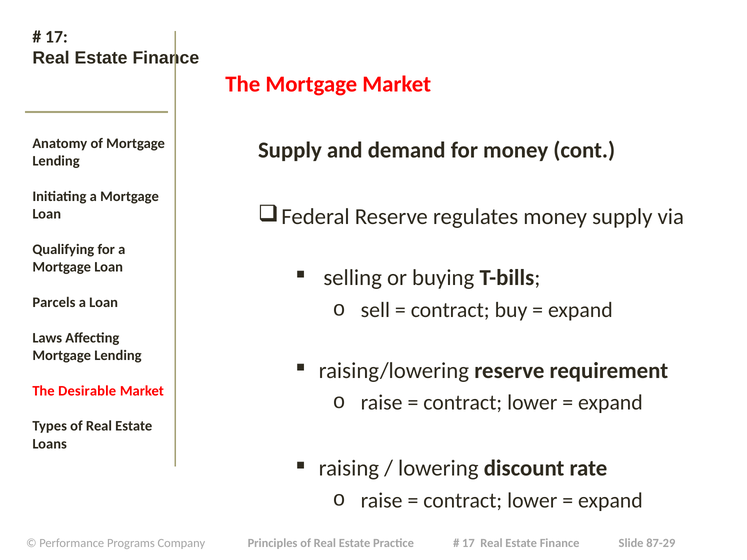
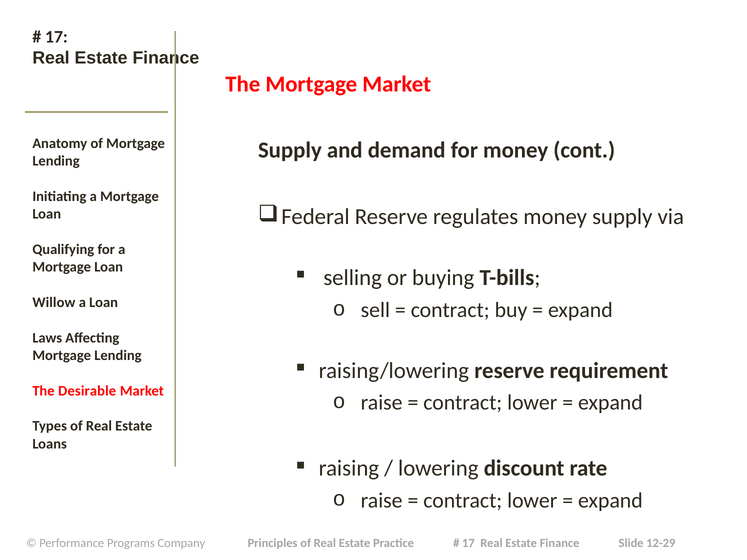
Parcels: Parcels -> Willow
87-29: 87-29 -> 12-29
